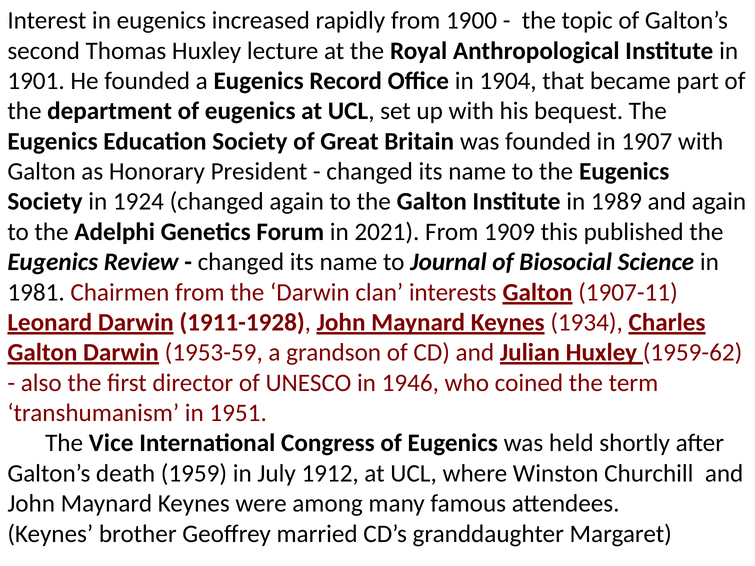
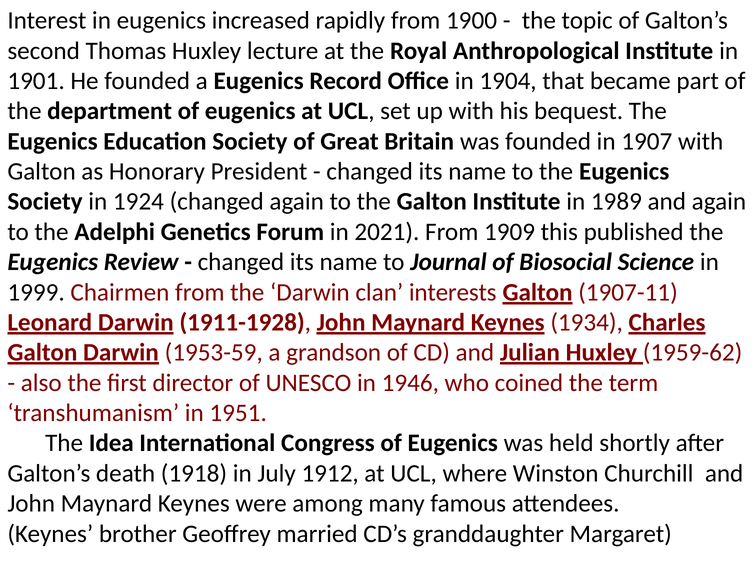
1981: 1981 -> 1999
Vice: Vice -> Idea
1959: 1959 -> 1918
